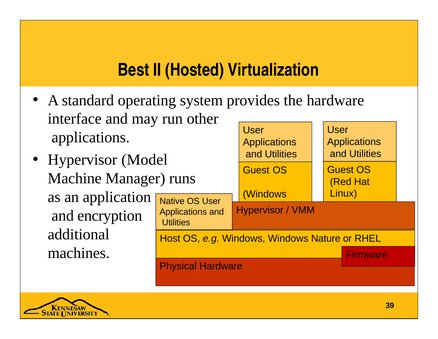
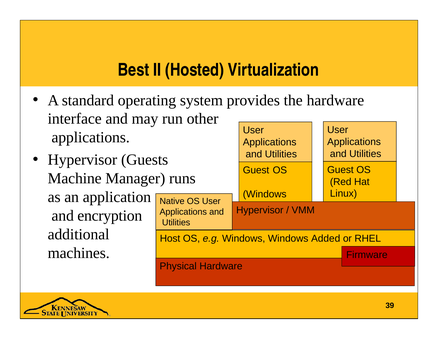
Model: Model -> Guests
Nature: Nature -> Added
